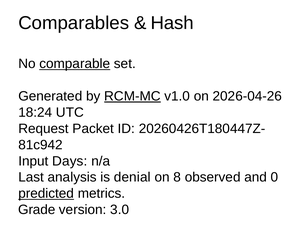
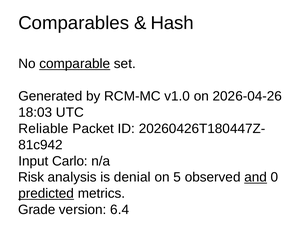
RCM-MC underline: present -> none
18:24: 18:24 -> 18:03
Request: Request -> Reliable
Days: Days -> Carlo
Last: Last -> Risk
8: 8 -> 5
and underline: none -> present
3.0: 3.0 -> 6.4
